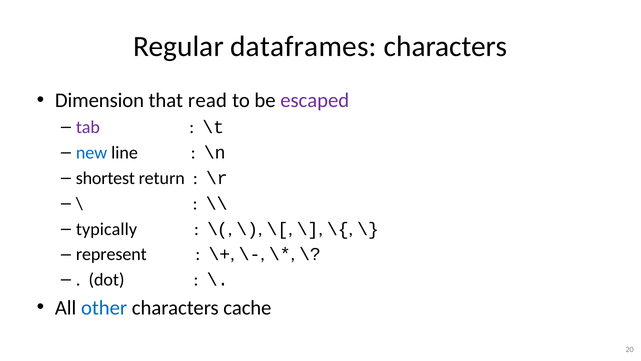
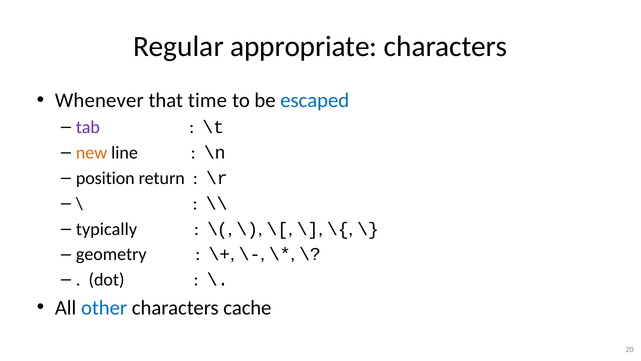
dataframes: dataframes -> appropriate
Dimension: Dimension -> Whenever
read: read -> time
escaped colour: purple -> blue
new colour: blue -> orange
shortest: shortest -> position
represent: represent -> geometry
